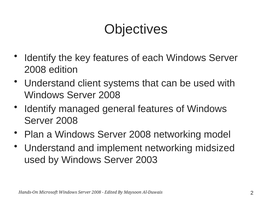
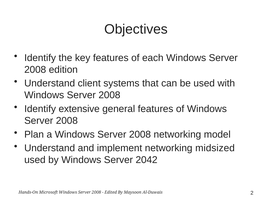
managed: managed -> extensive
2003: 2003 -> 2042
